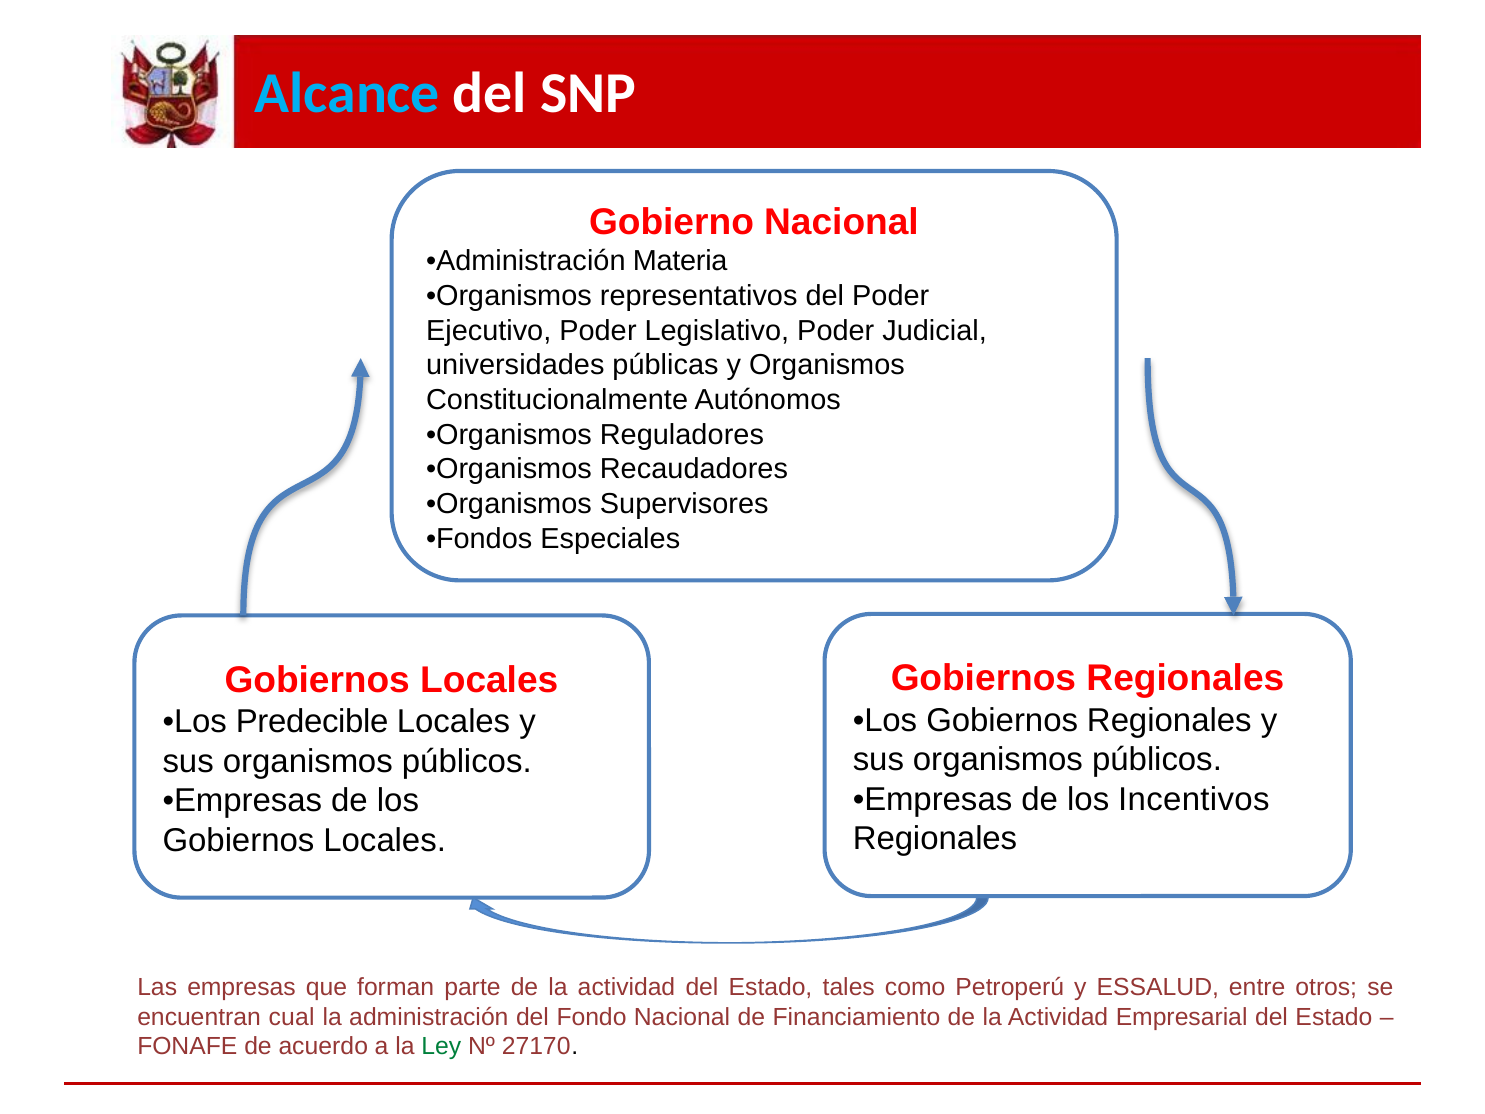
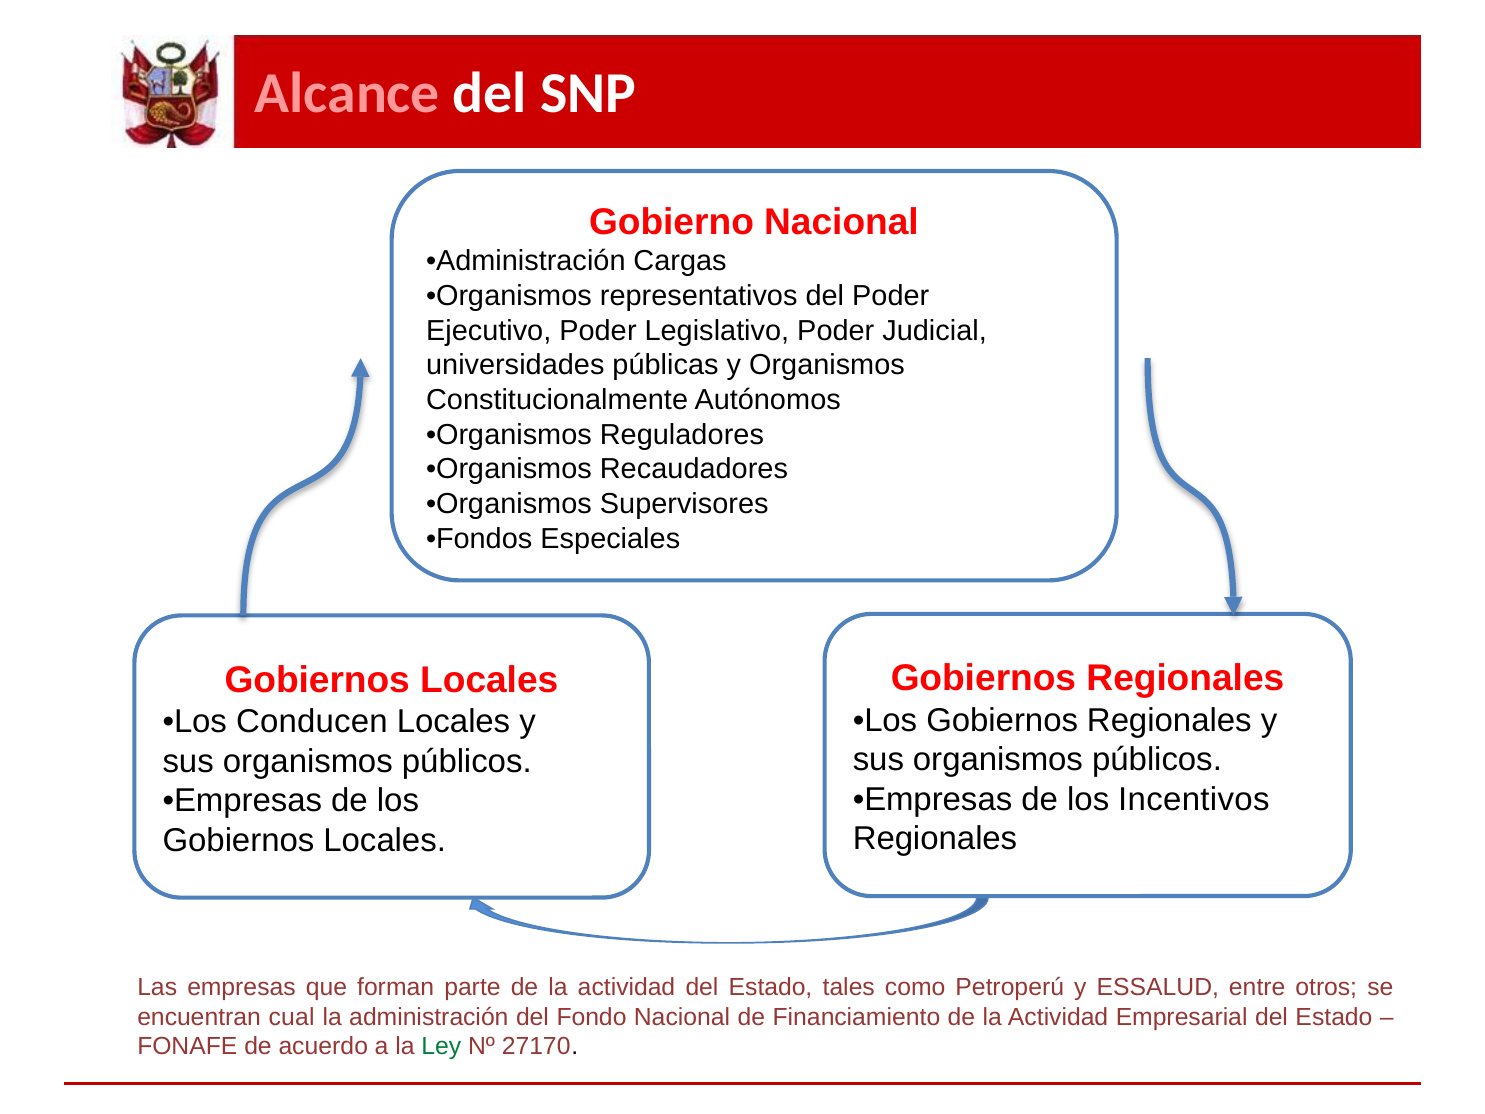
Alcance colour: light blue -> pink
Materia: Materia -> Cargas
Predecible: Predecible -> Conducen
